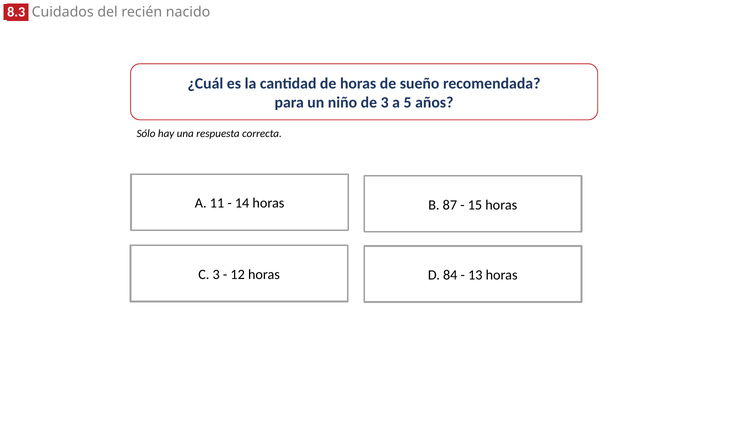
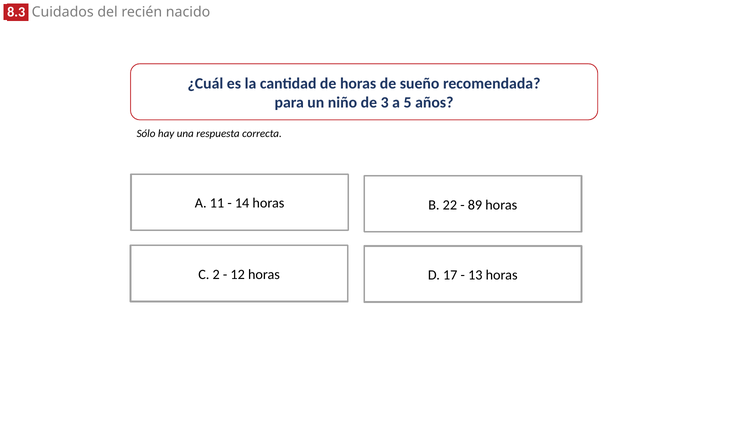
87: 87 -> 22
15: 15 -> 89
C 3: 3 -> 2
84: 84 -> 17
